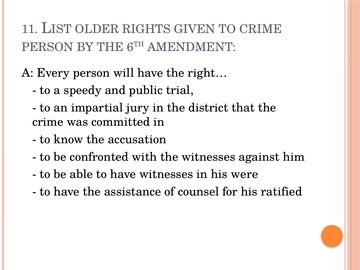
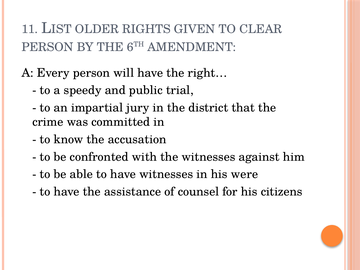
TO CRIME: CRIME -> CLEAR
ratified: ratified -> citizens
